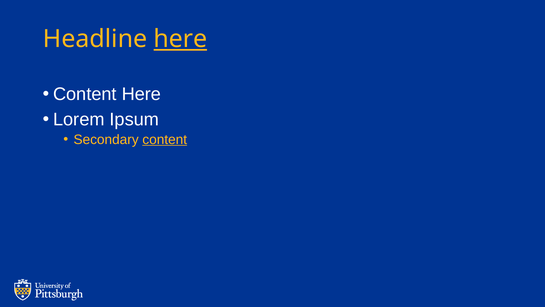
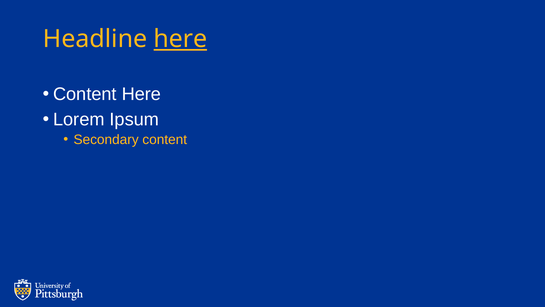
content at (165, 139) underline: present -> none
